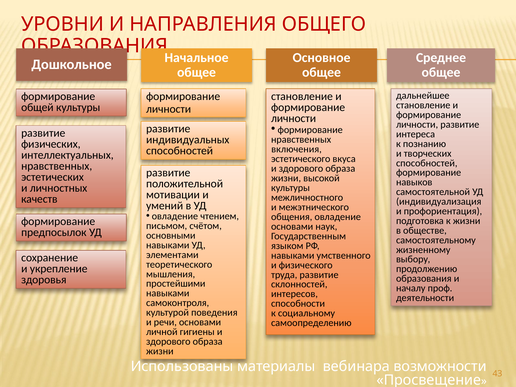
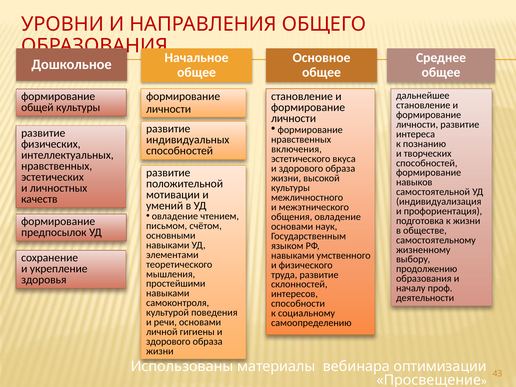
возможности: возможности -> оптимизации
